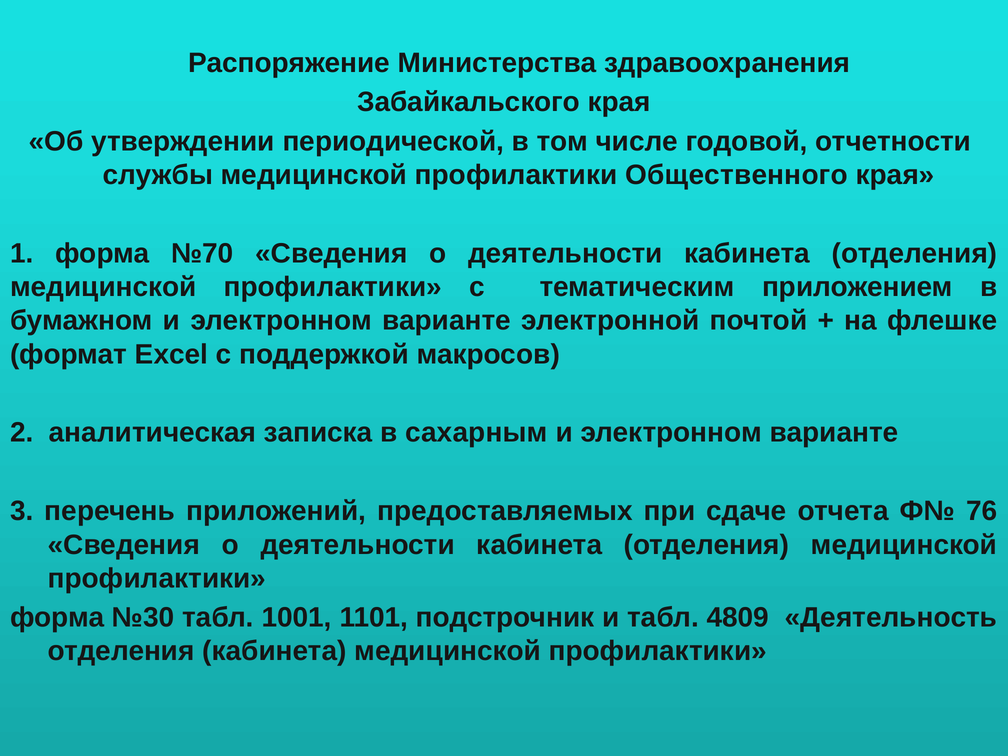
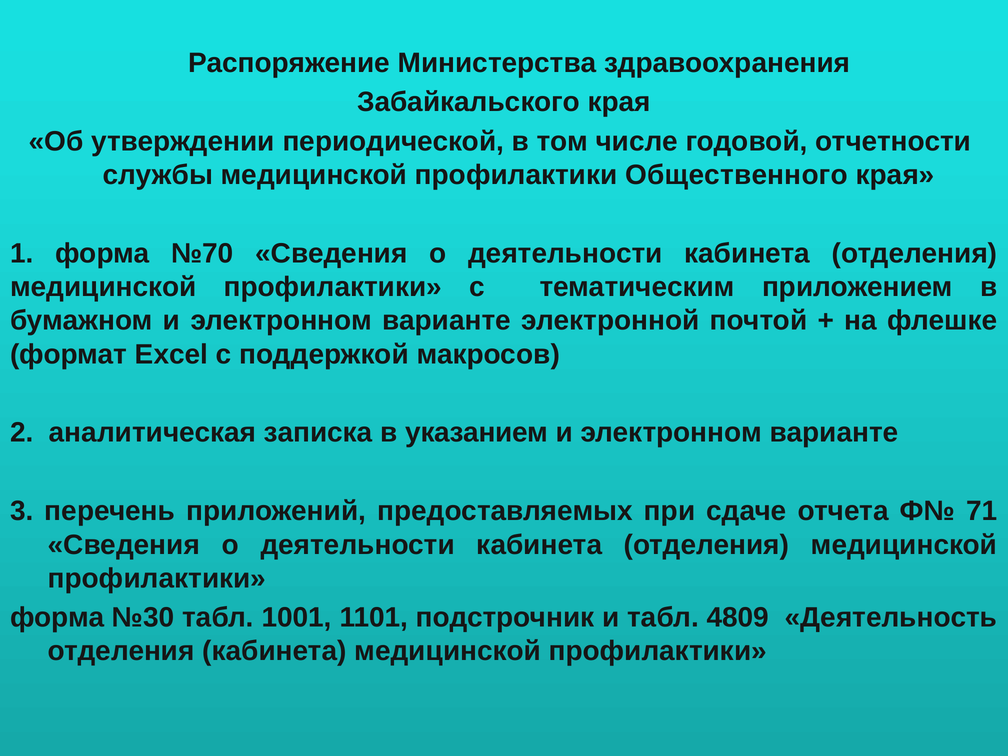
сахарным: сахарным -> указанием
76: 76 -> 71
